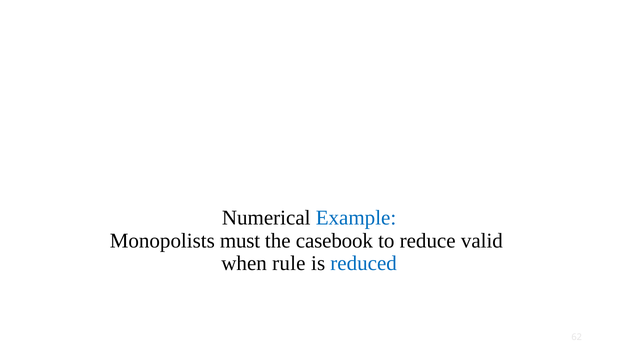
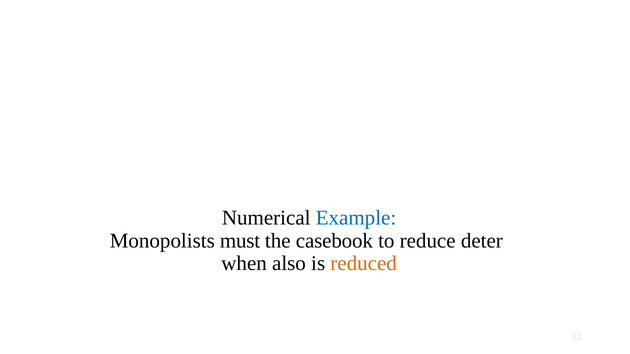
valid: valid -> deter
rule: rule -> also
reduced colour: blue -> orange
